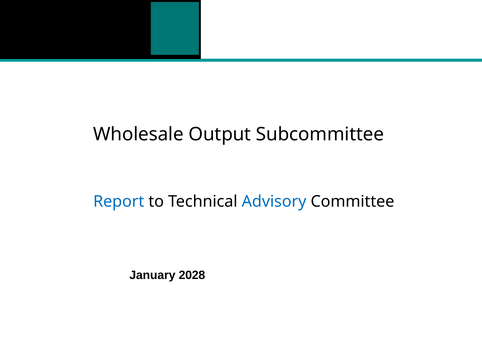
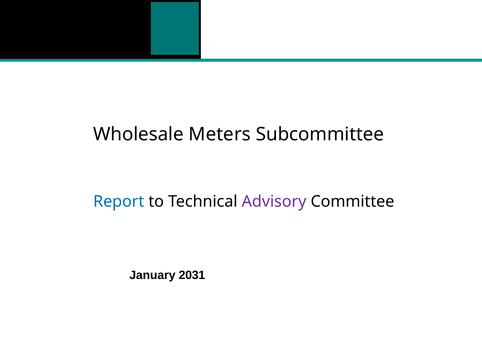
Output: Output -> Meters
Advisory colour: blue -> purple
2028: 2028 -> 2031
